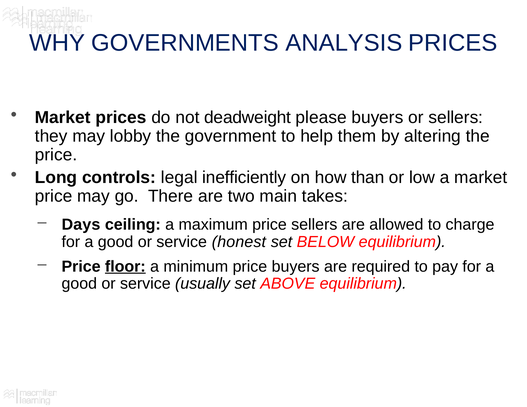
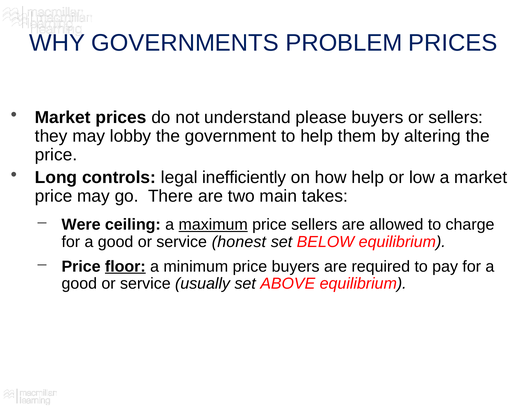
ANALYSIS: ANALYSIS -> PROBLEM
deadweight: deadweight -> understand
how than: than -> help
Days: Days -> Were
maximum underline: none -> present
